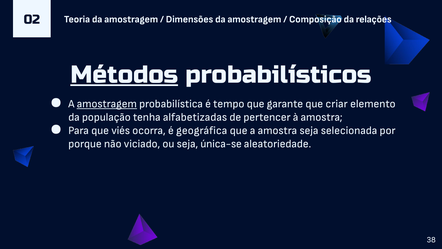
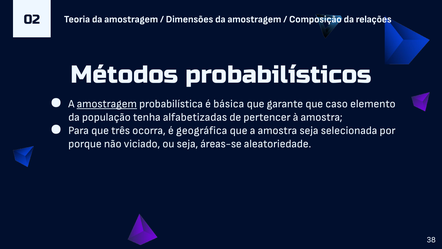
Métodos underline: present -> none
tempo: tempo -> básica
criar: criar -> caso
viés: viés -> três
única-se: única-se -> áreas-se
